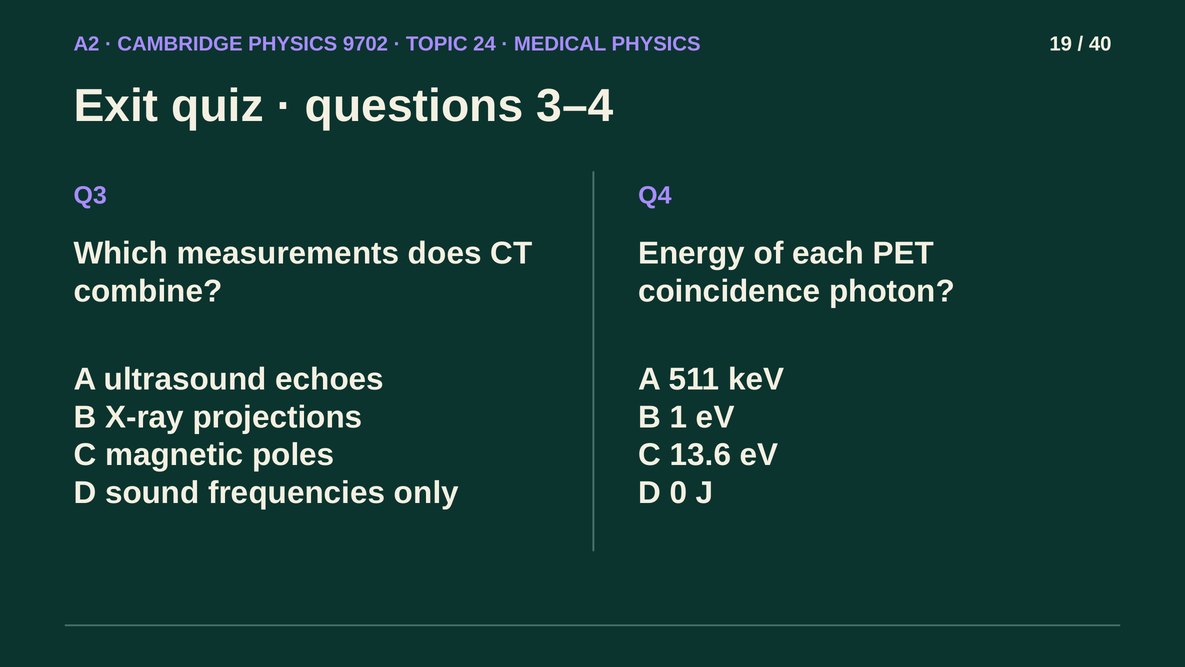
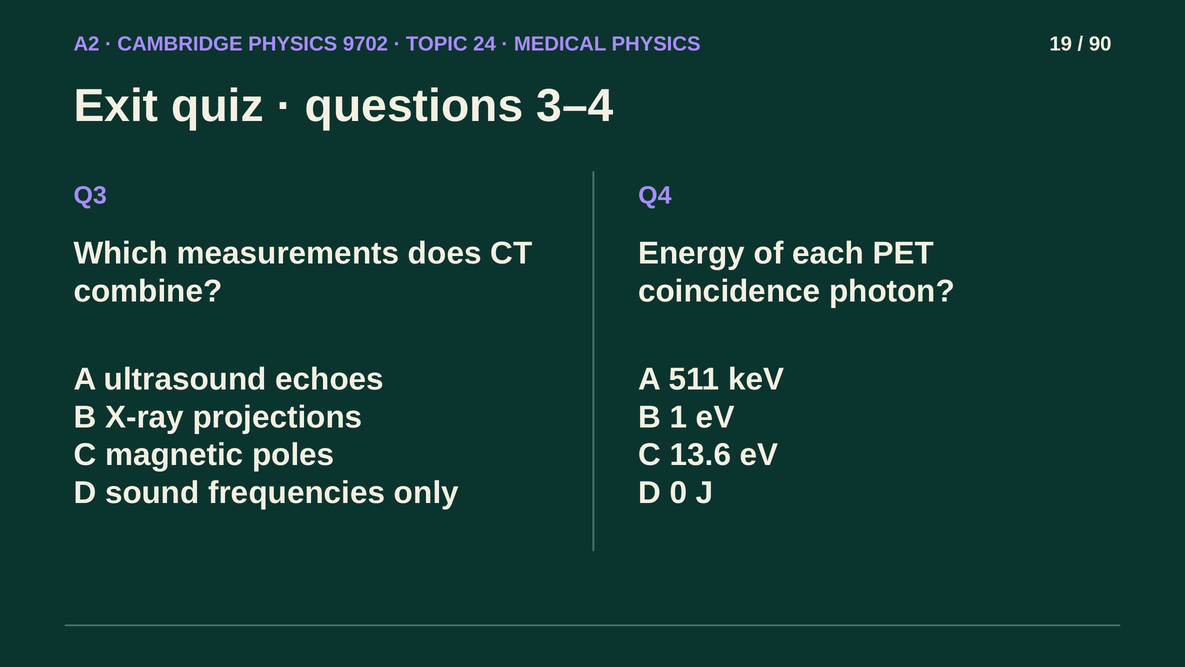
40: 40 -> 90
